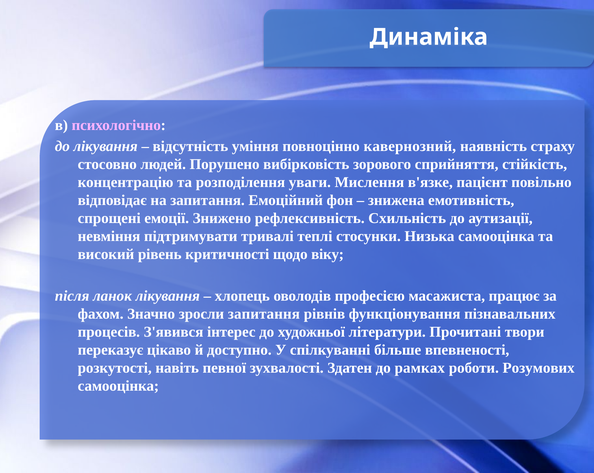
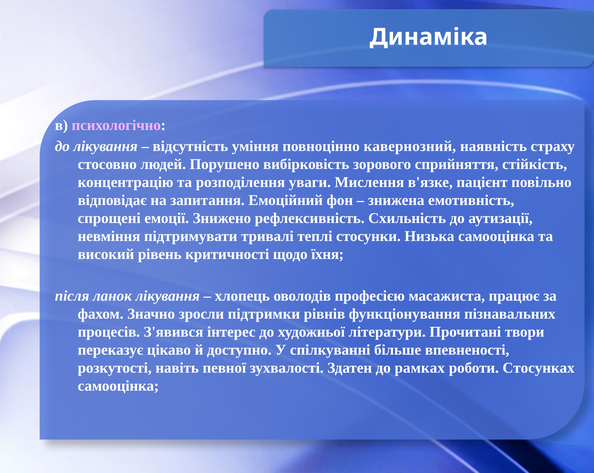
віку: віку -> їхня
зросли запитання: запитання -> підтримки
Розумових: Розумових -> Стосунках
